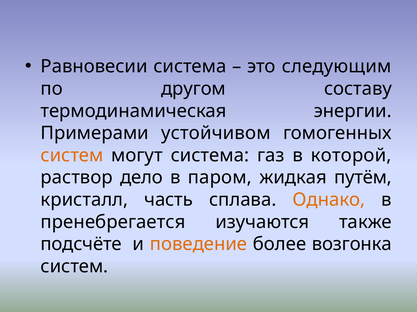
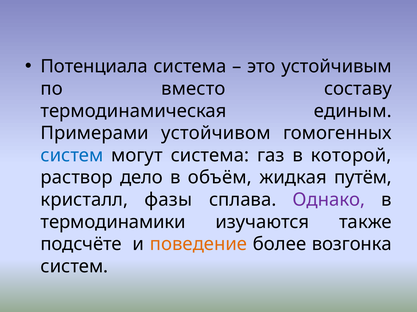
Равновесии: Равновесии -> Потенциала
следующим: следующим -> устойчивым
другом: другом -> вместо
энергии: энергии -> единым
систем at (72, 156) colour: orange -> blue
паром: паром -> объём
часть: часть -> фазы
Однако colour: orange -> purple
пренебрегается: пренебрегается -> термодинамики
